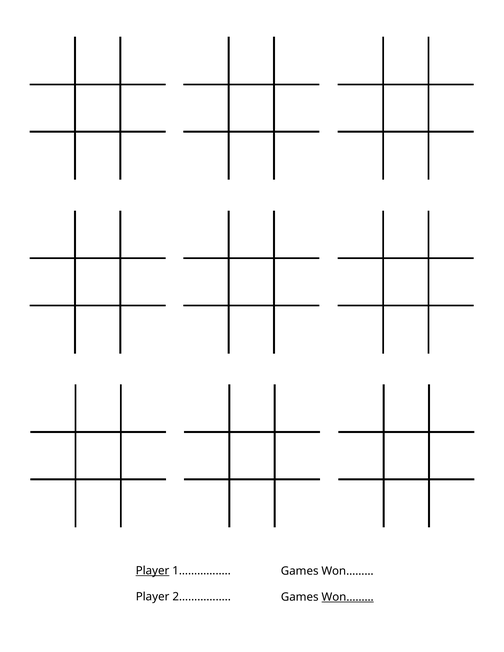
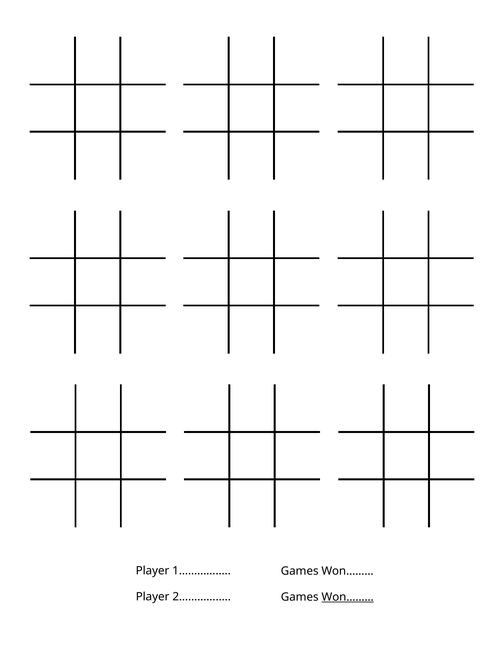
Player at (152, 571) underline: present -> none
